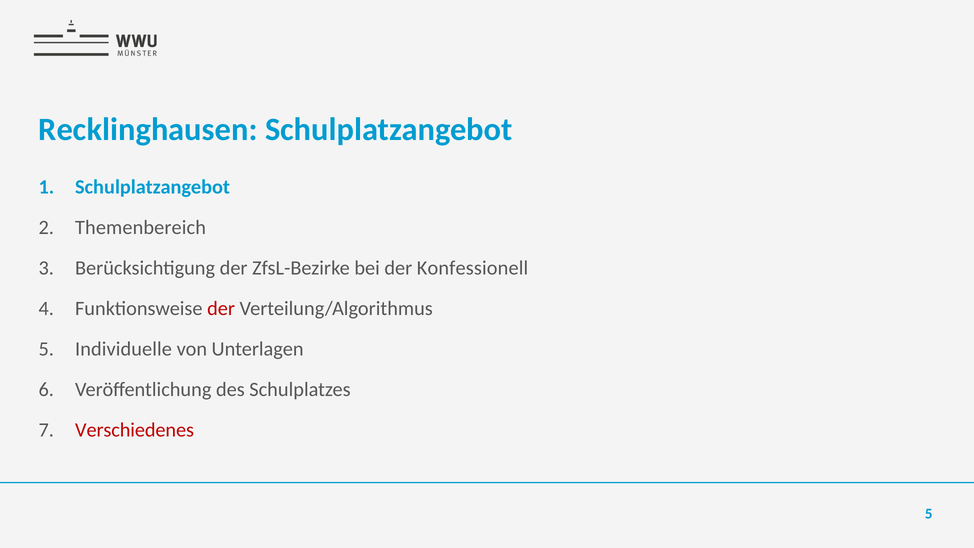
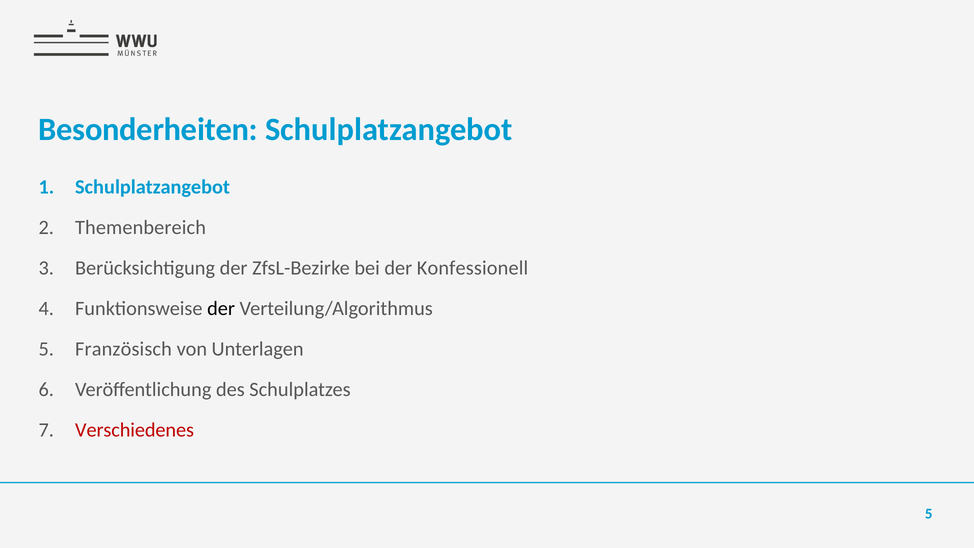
Recklinghausen: Recklinghausen -> Besonderheiten
der at (221, 308) colour: red -> black
Individuelle: Individuelle -> Französisch
